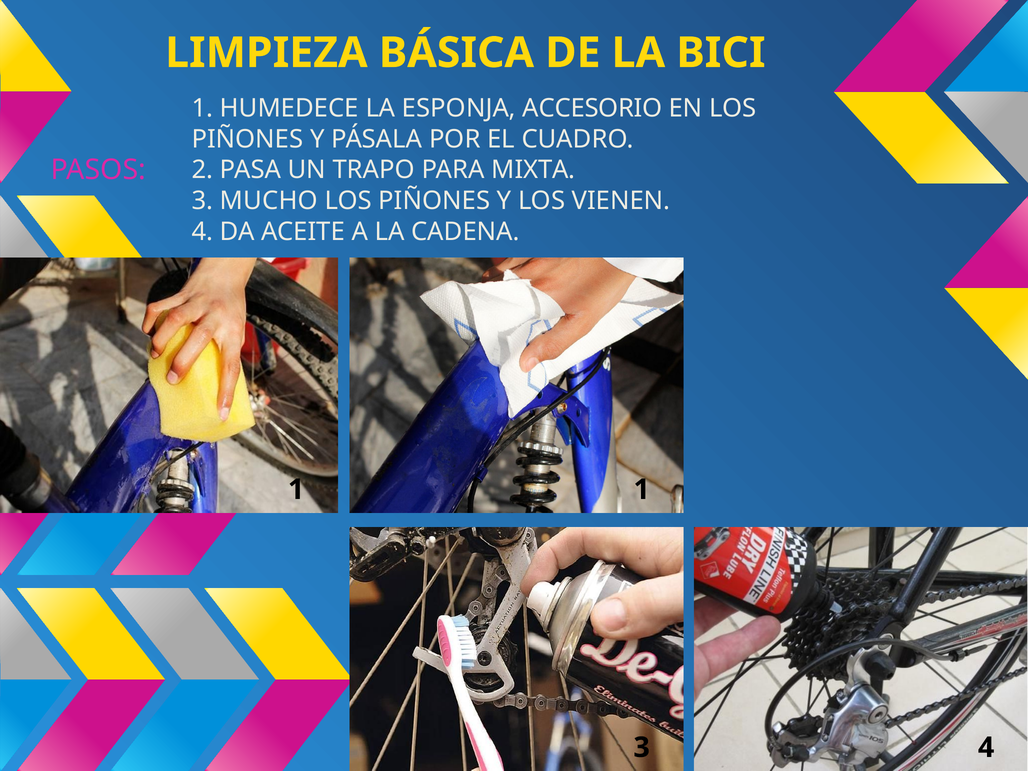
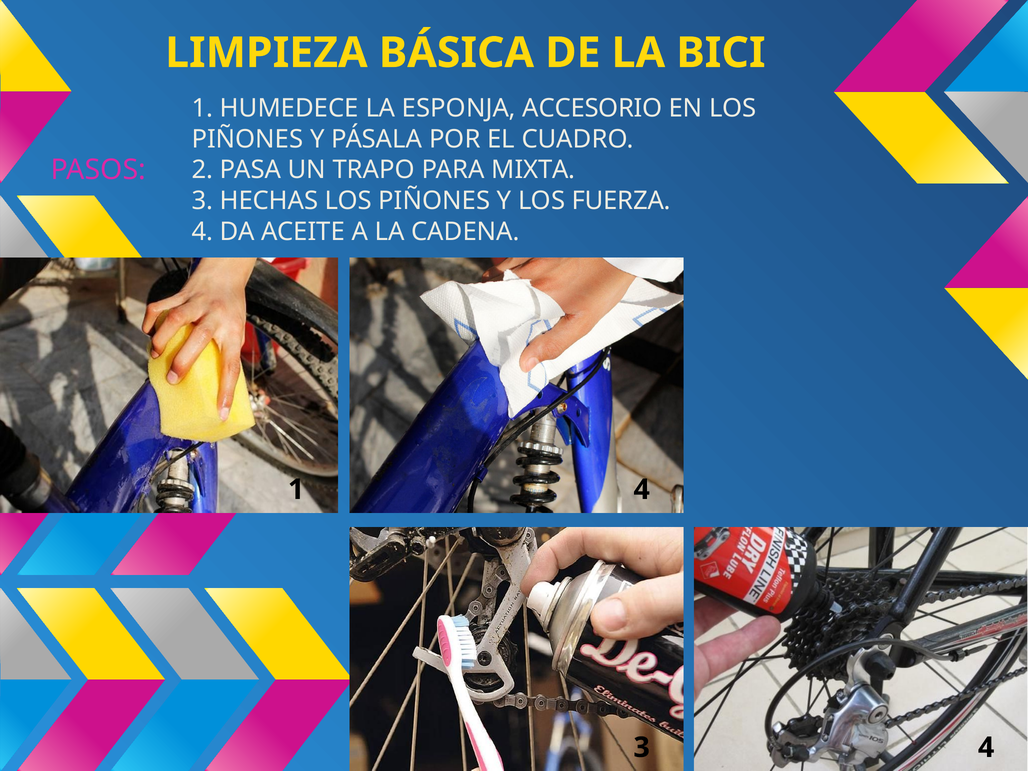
MUCHO: MUCHO -> HECHAS
VIENEN: VIENEN -> FUERZA
1 1: 1 -> 4
